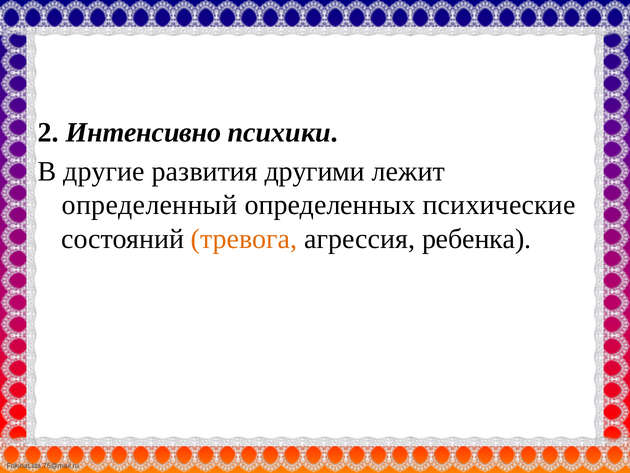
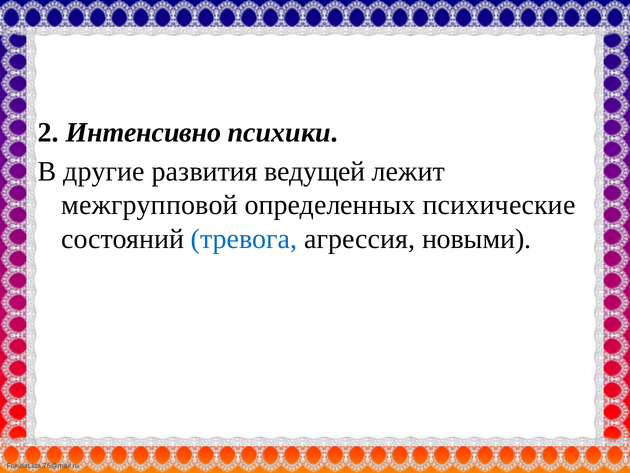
другими: другими -> ведущей
определенный: определенный -> межгрупповой
тревога colour: orange -> blue
ребенка: ребенка -> новыми
